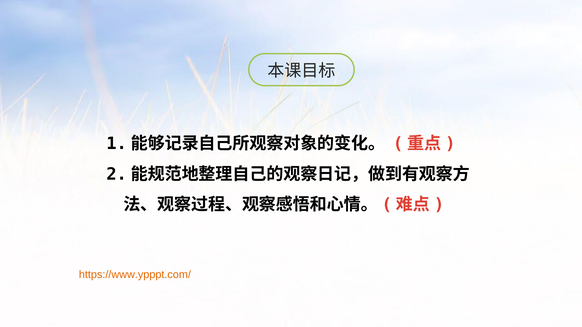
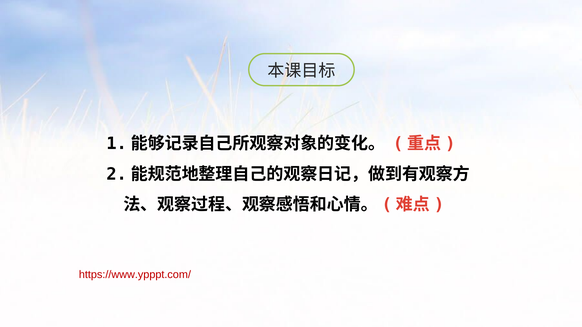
https://www.ypppt.com/ colour: orange -> red
